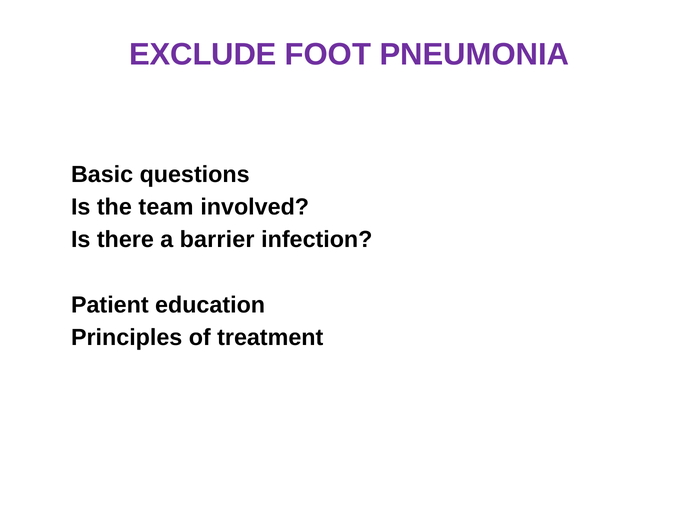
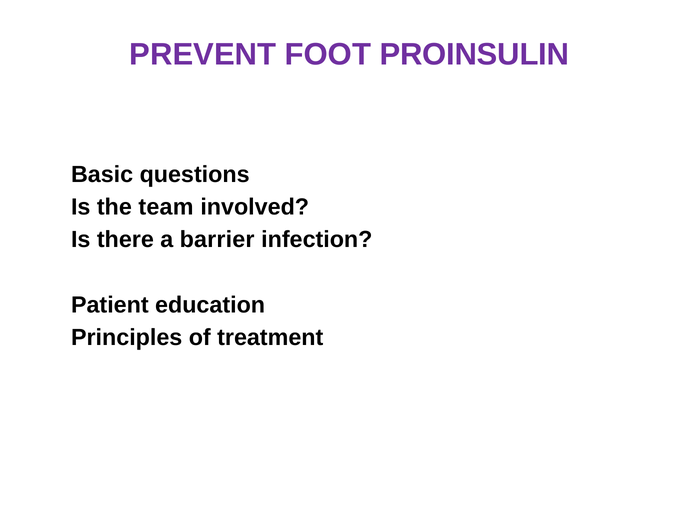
EXCLUDE: EXCLUDE -> PREVENT
PNEUMONIA: PNEUMONIA -> PROINSULIN
